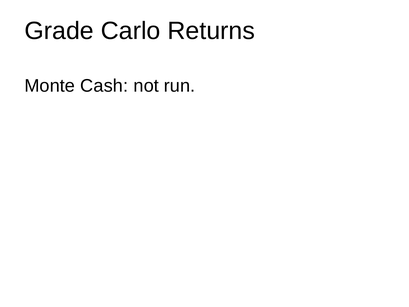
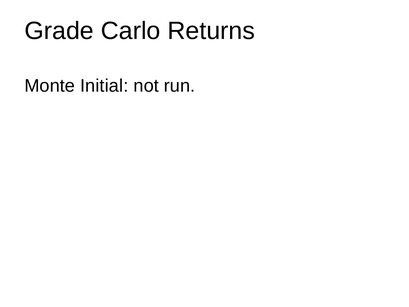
Cash: Cash -> Initial
